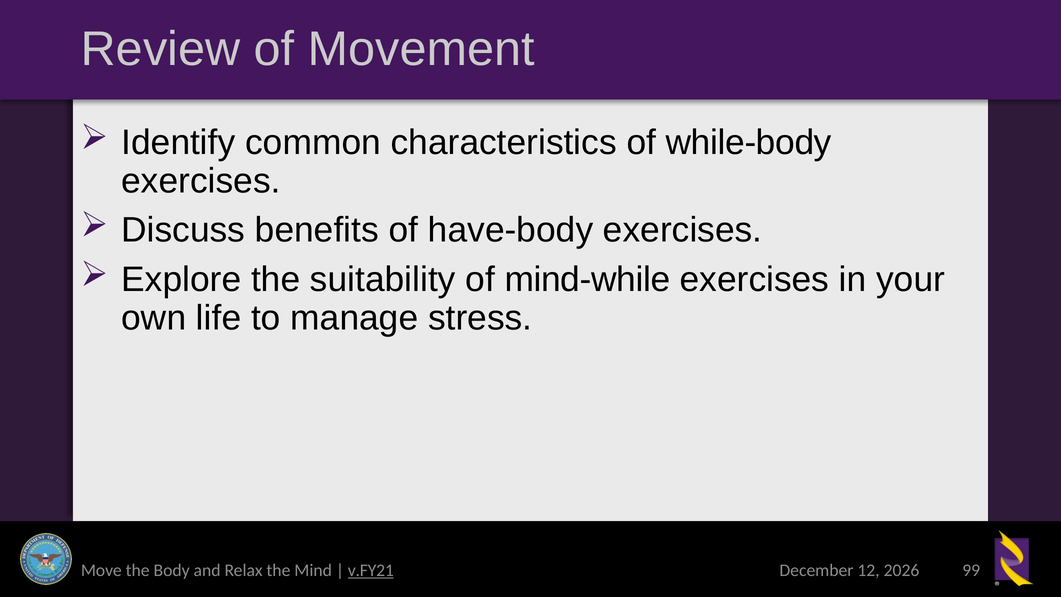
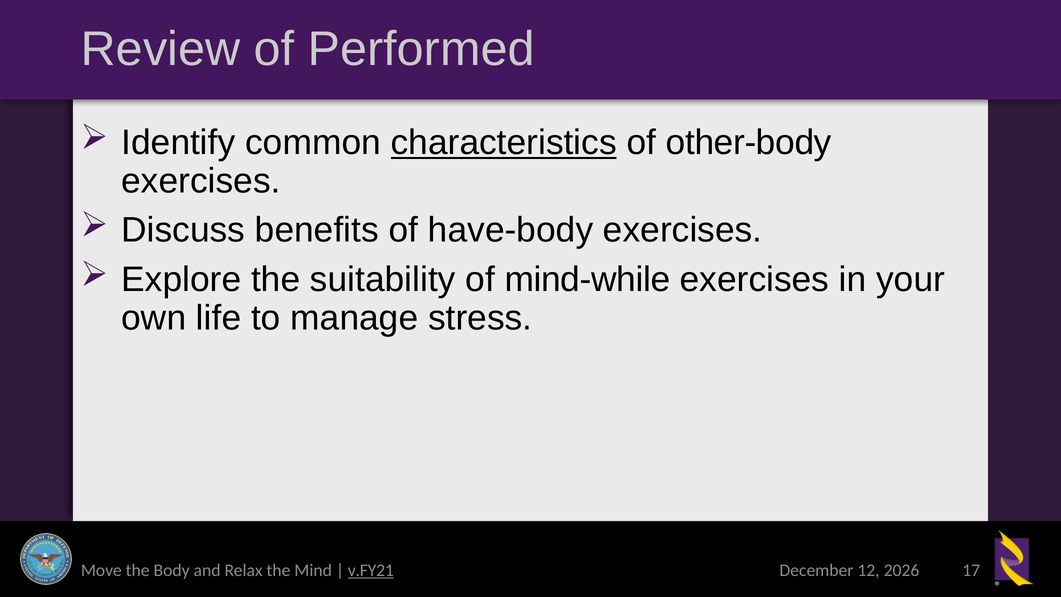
Movement: Movement -> Performed
characteristics underline: none -> present
while-body: while-body -> other-body
99: 99 -> 17
